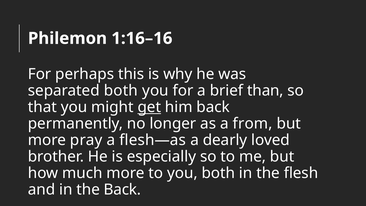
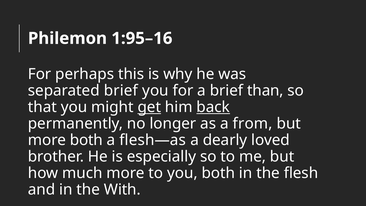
1:16–16: 1:16–16 -> 1:95–16
separated both: both -> brief
back at (213, 107) underline: none -> present
more pray: pray -> both
the Back: Back -> With
